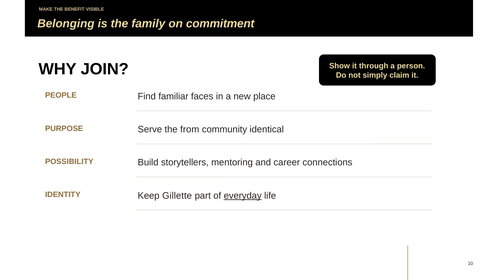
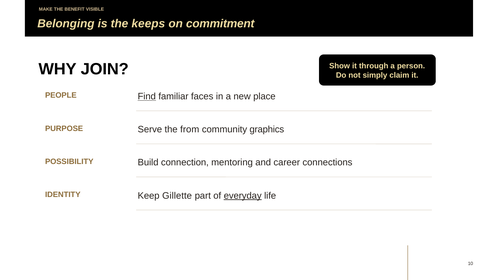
family: family -> keeps
Find underline: none -> present
identical: identical -> graphics
storytellers: storytellers -> connection
